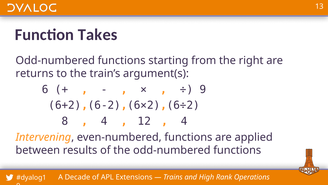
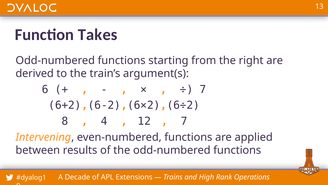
returns: returns -> derived
9 at (203, 89): 9 -> 7
4 at (184, 121): 4 -> 7
